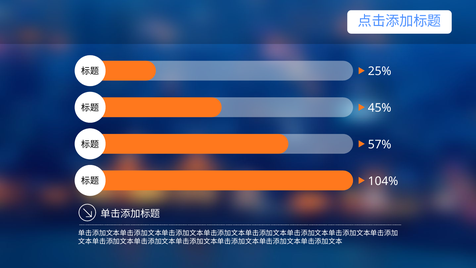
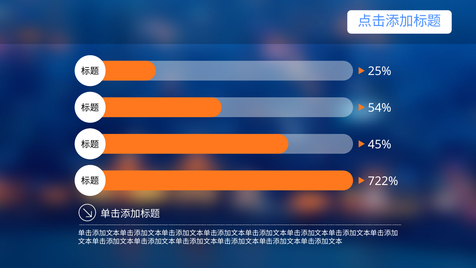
45%: 45% -> 54%
57%: 57% -> 45%
104%: 104% -> 722%
